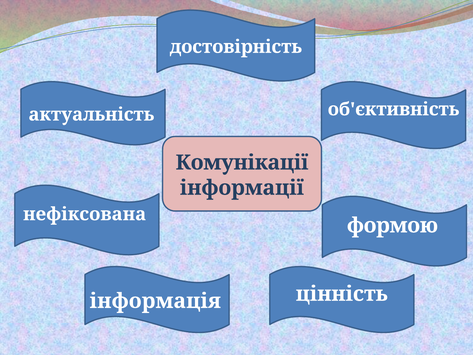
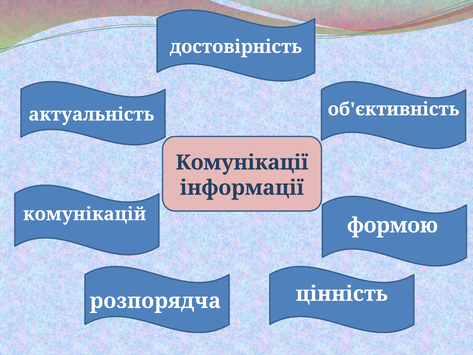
нефіксована: нефіксована -> комунікацій
інформація: інформація -> розпорядча
